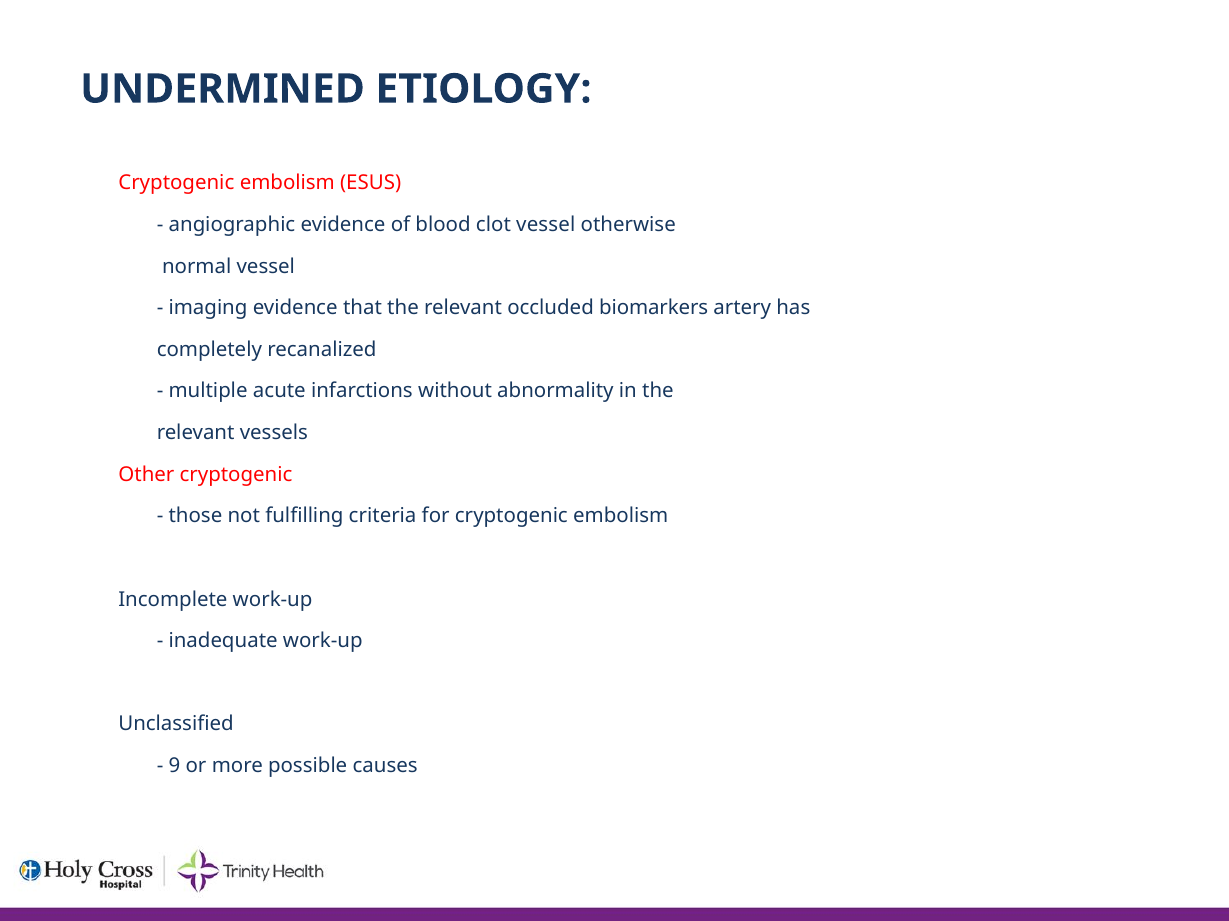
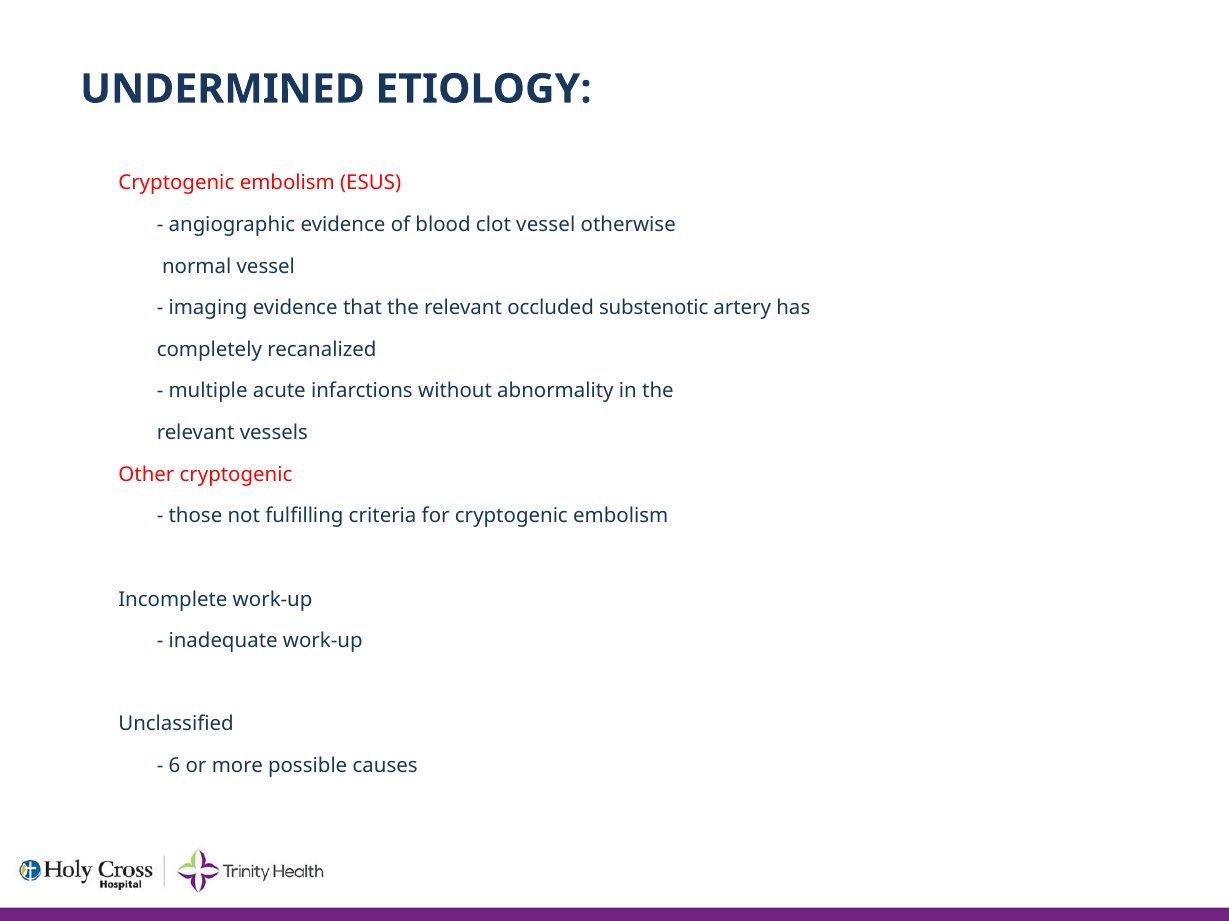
biomarkers: biomarkers -> substenotic
9: 9 -> 6
